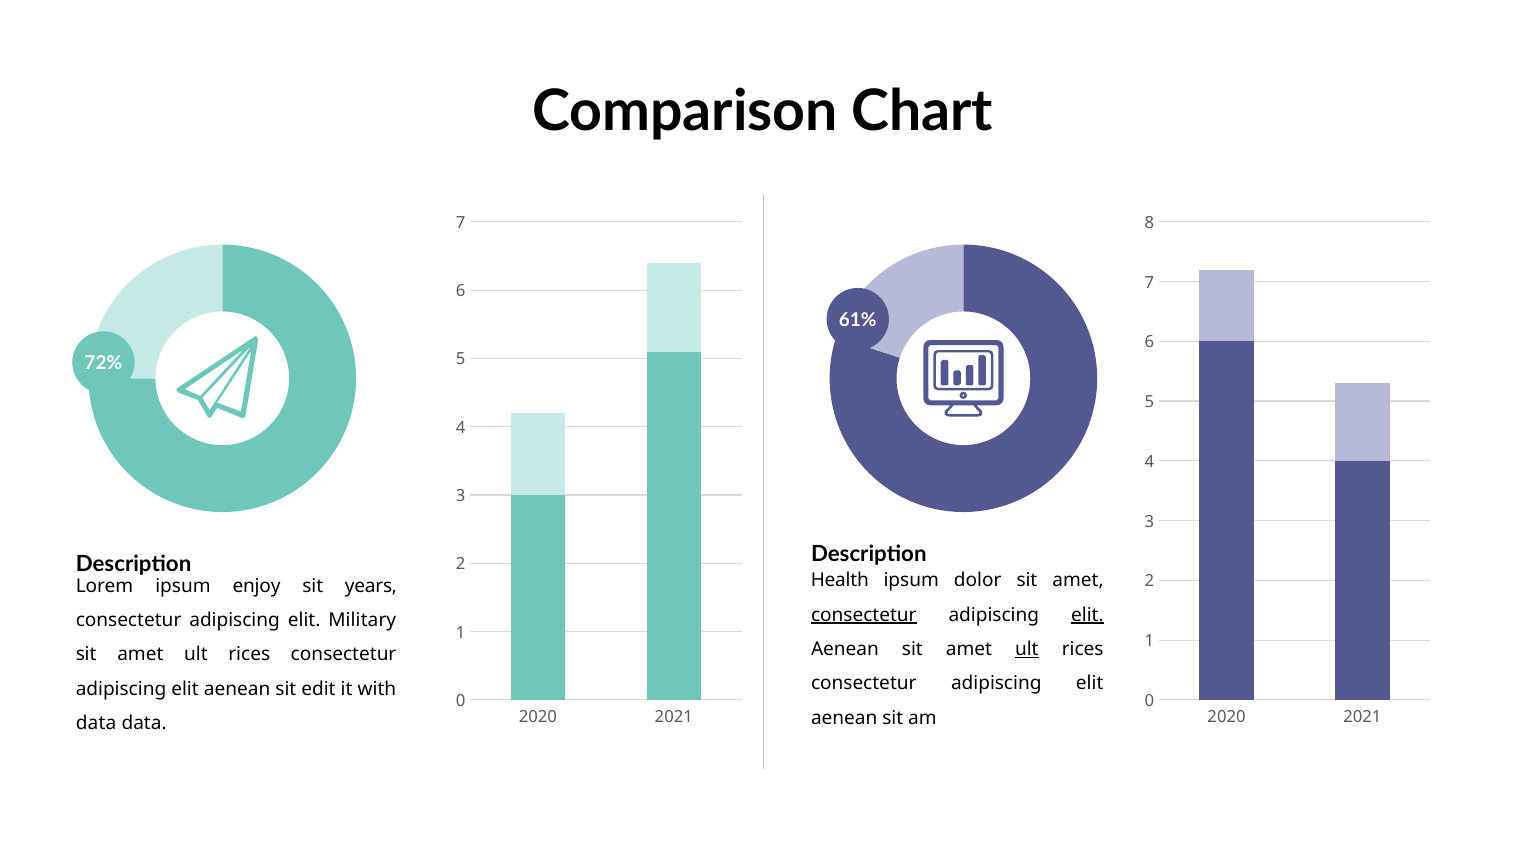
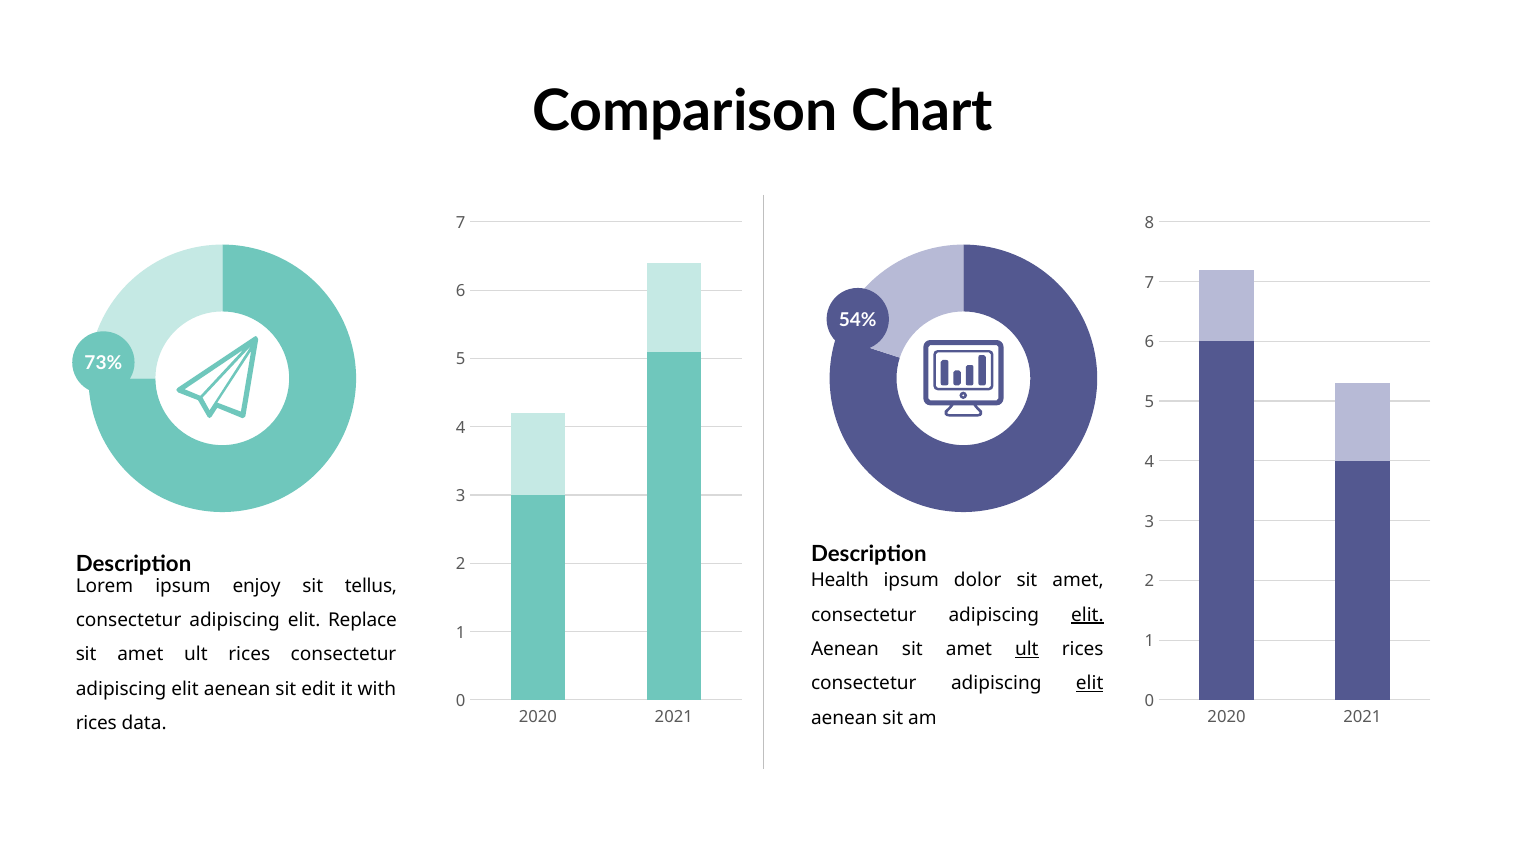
61%: 61% -> 54%
72%: 72% -> 73%
years: years -> tellus
consectetur at (864, 615) underline: present -> none
Military: Military -> Replace
elit at (1090, 684) underline: none -> present
data at (96, 724): data -> rices
